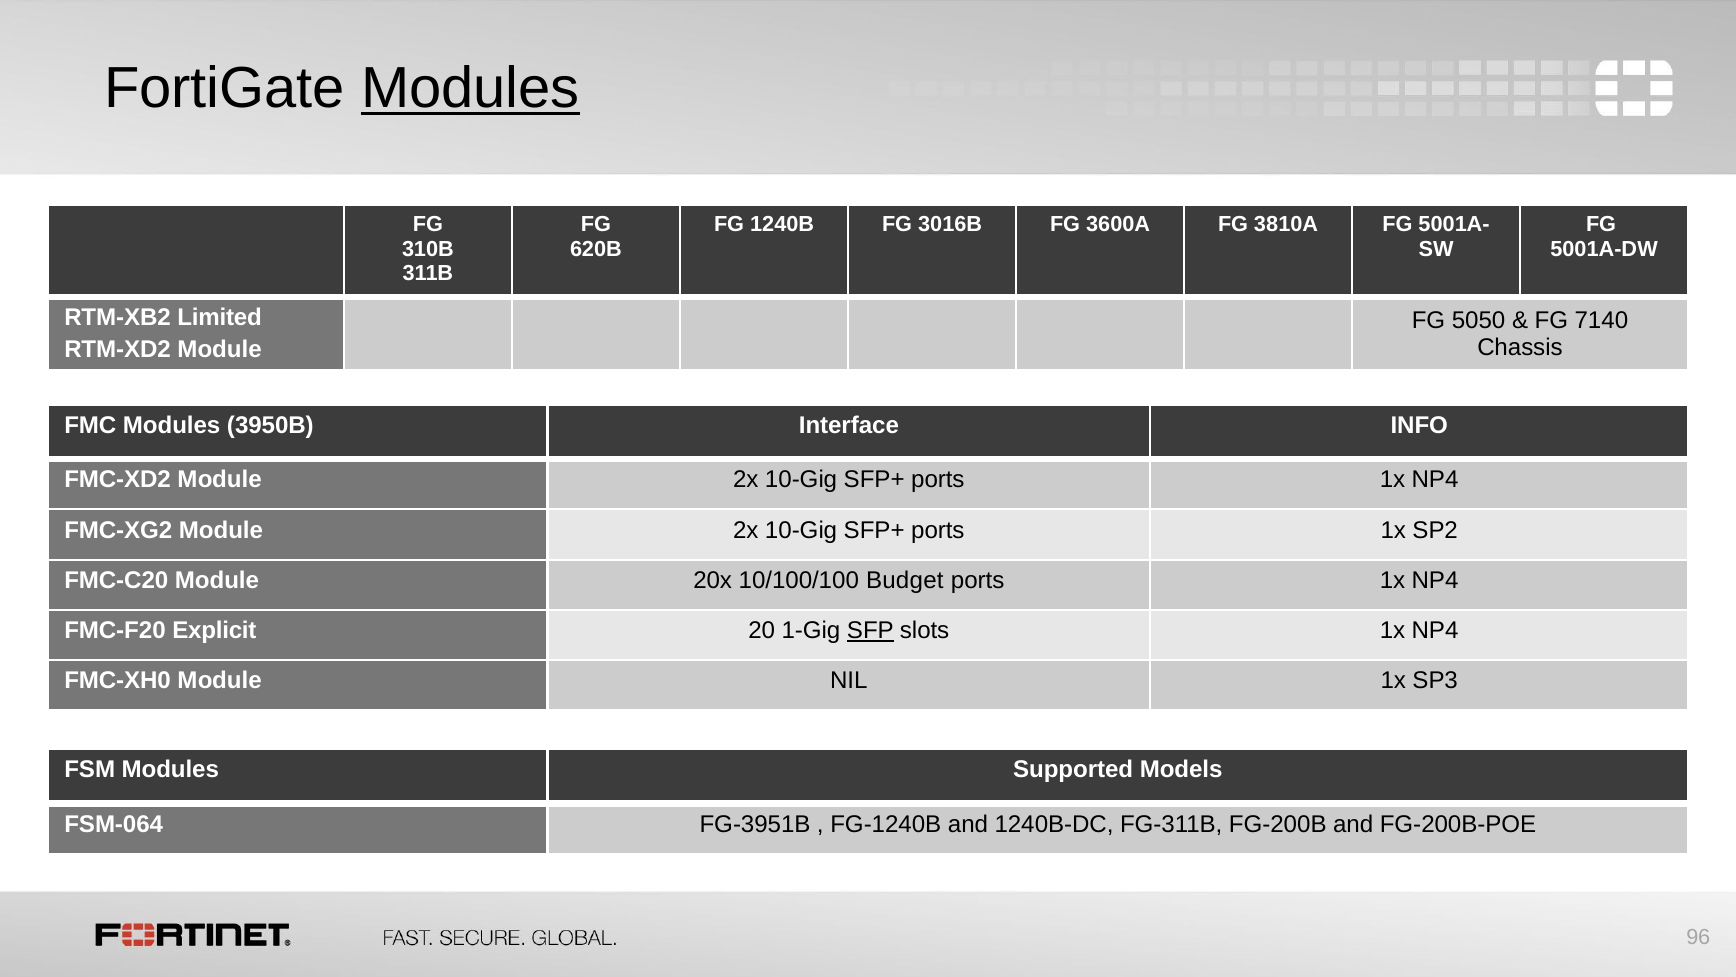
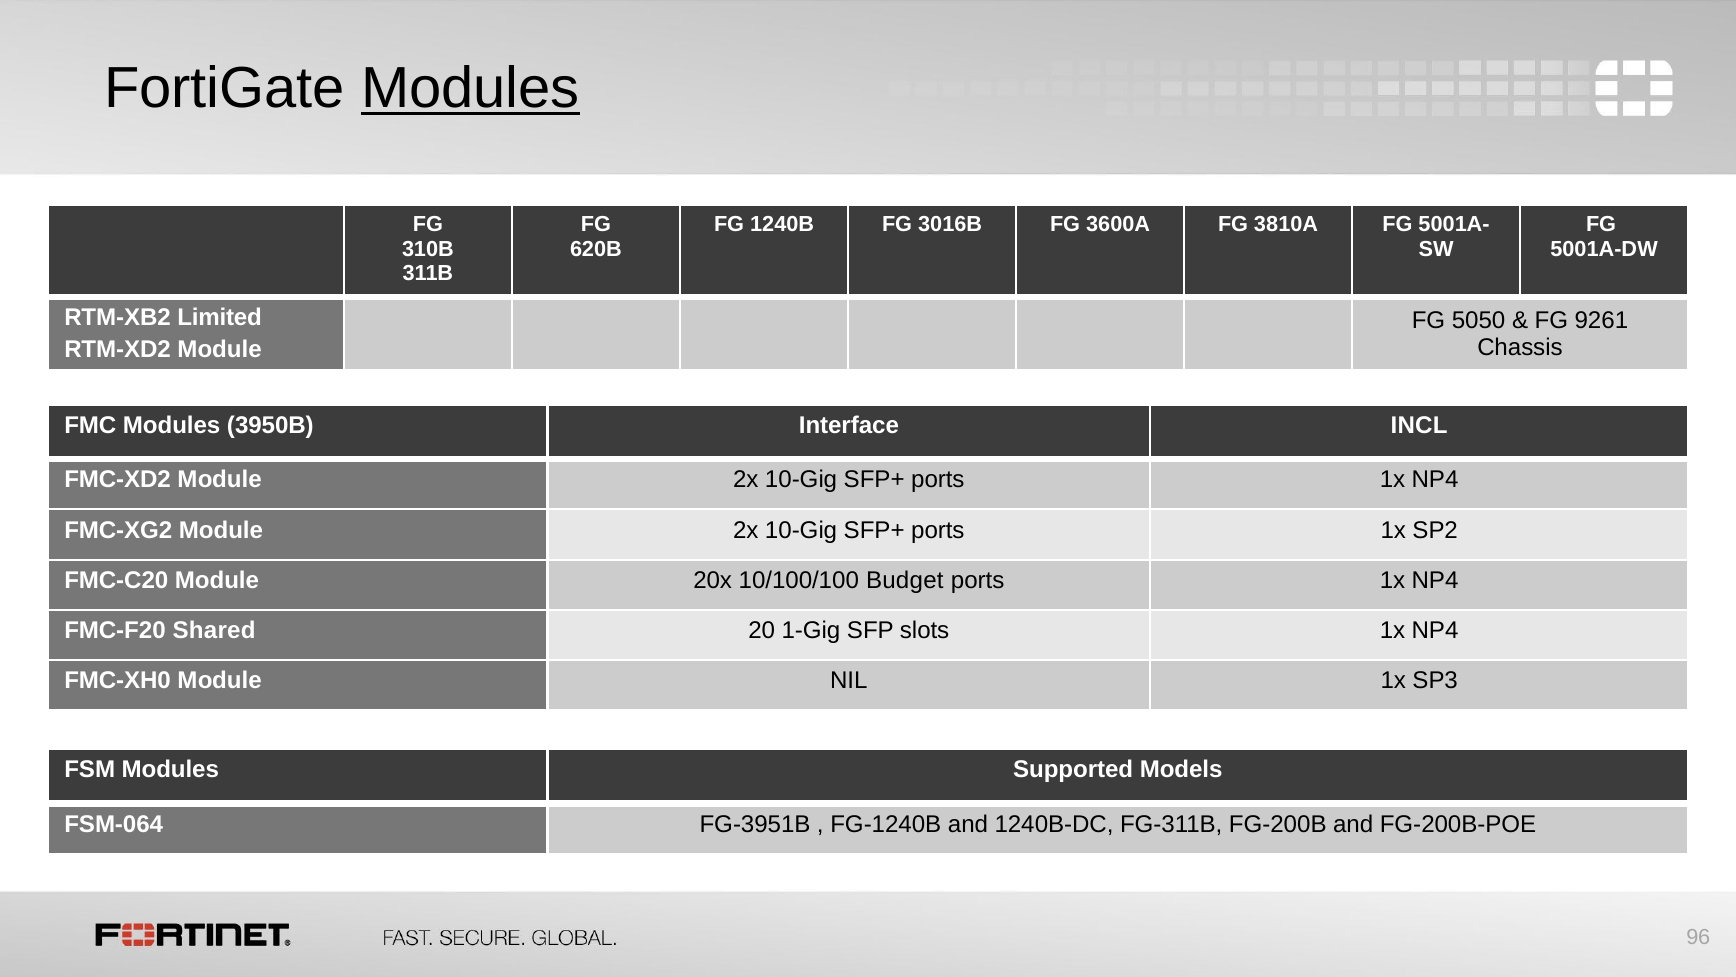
7140: 7140 -> 9261
INFO: INFO -> INCL
Explicit: Explicit -> Shared
SFP underline: present -> none
